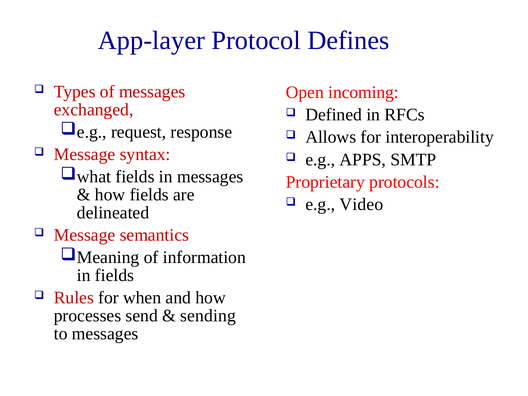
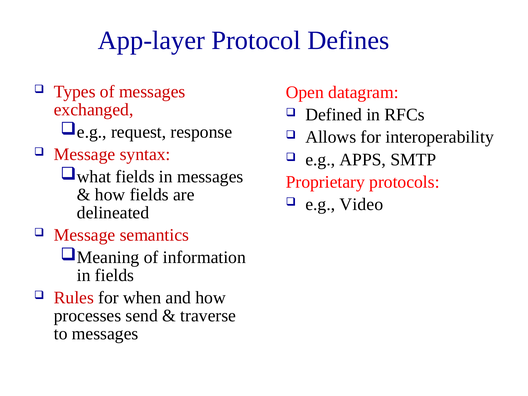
incoming: incoming -> datagram
sending: sending -> traverse
